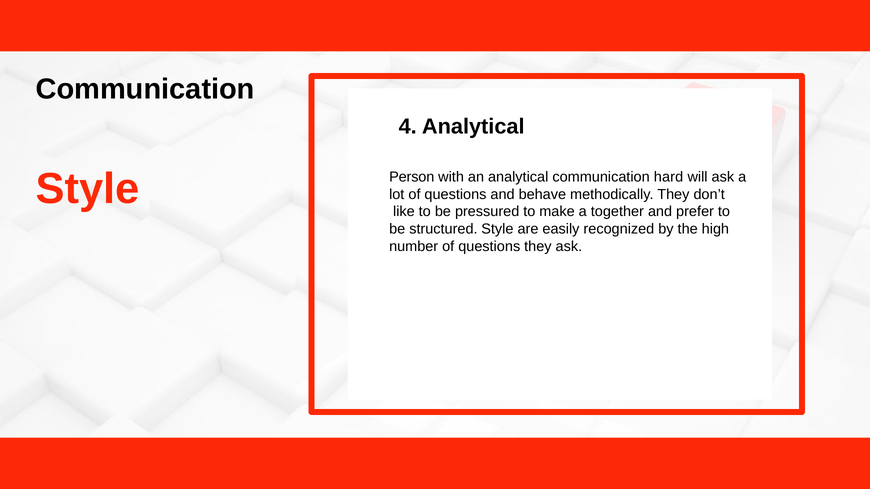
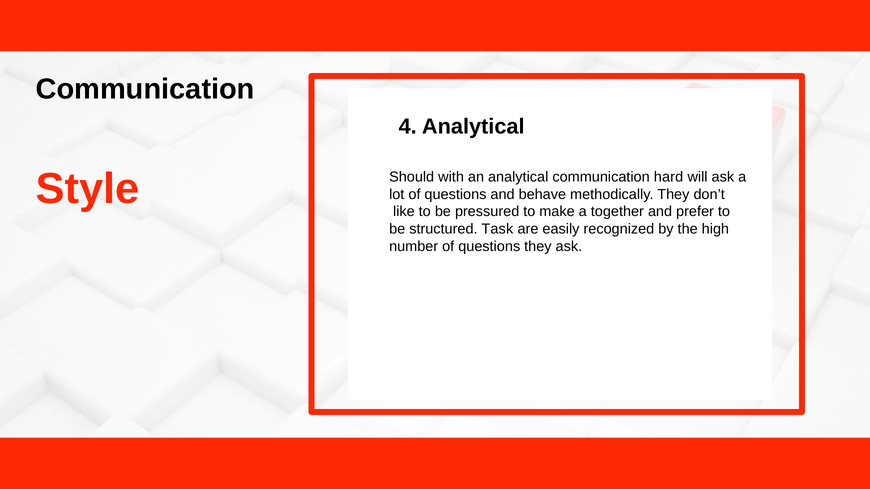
Person: Person -> Should
structured Style: Style -> Task
